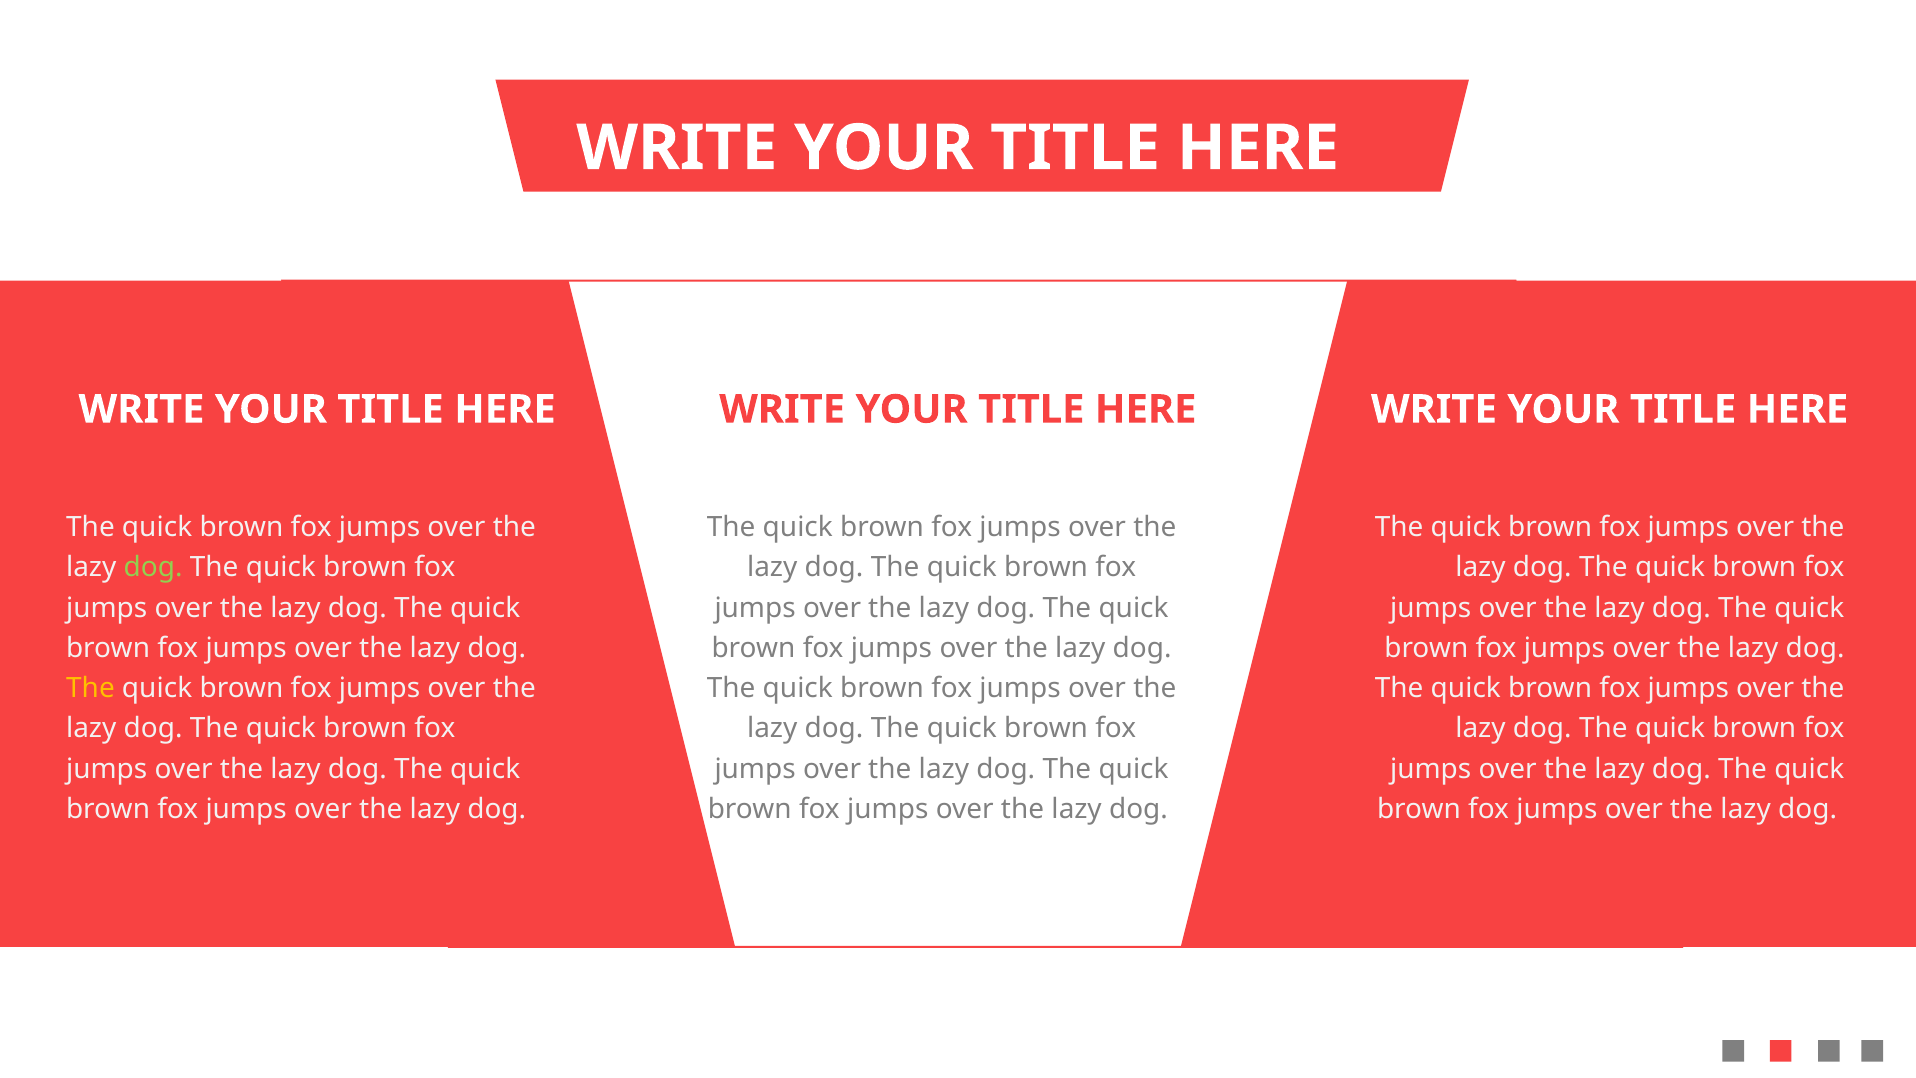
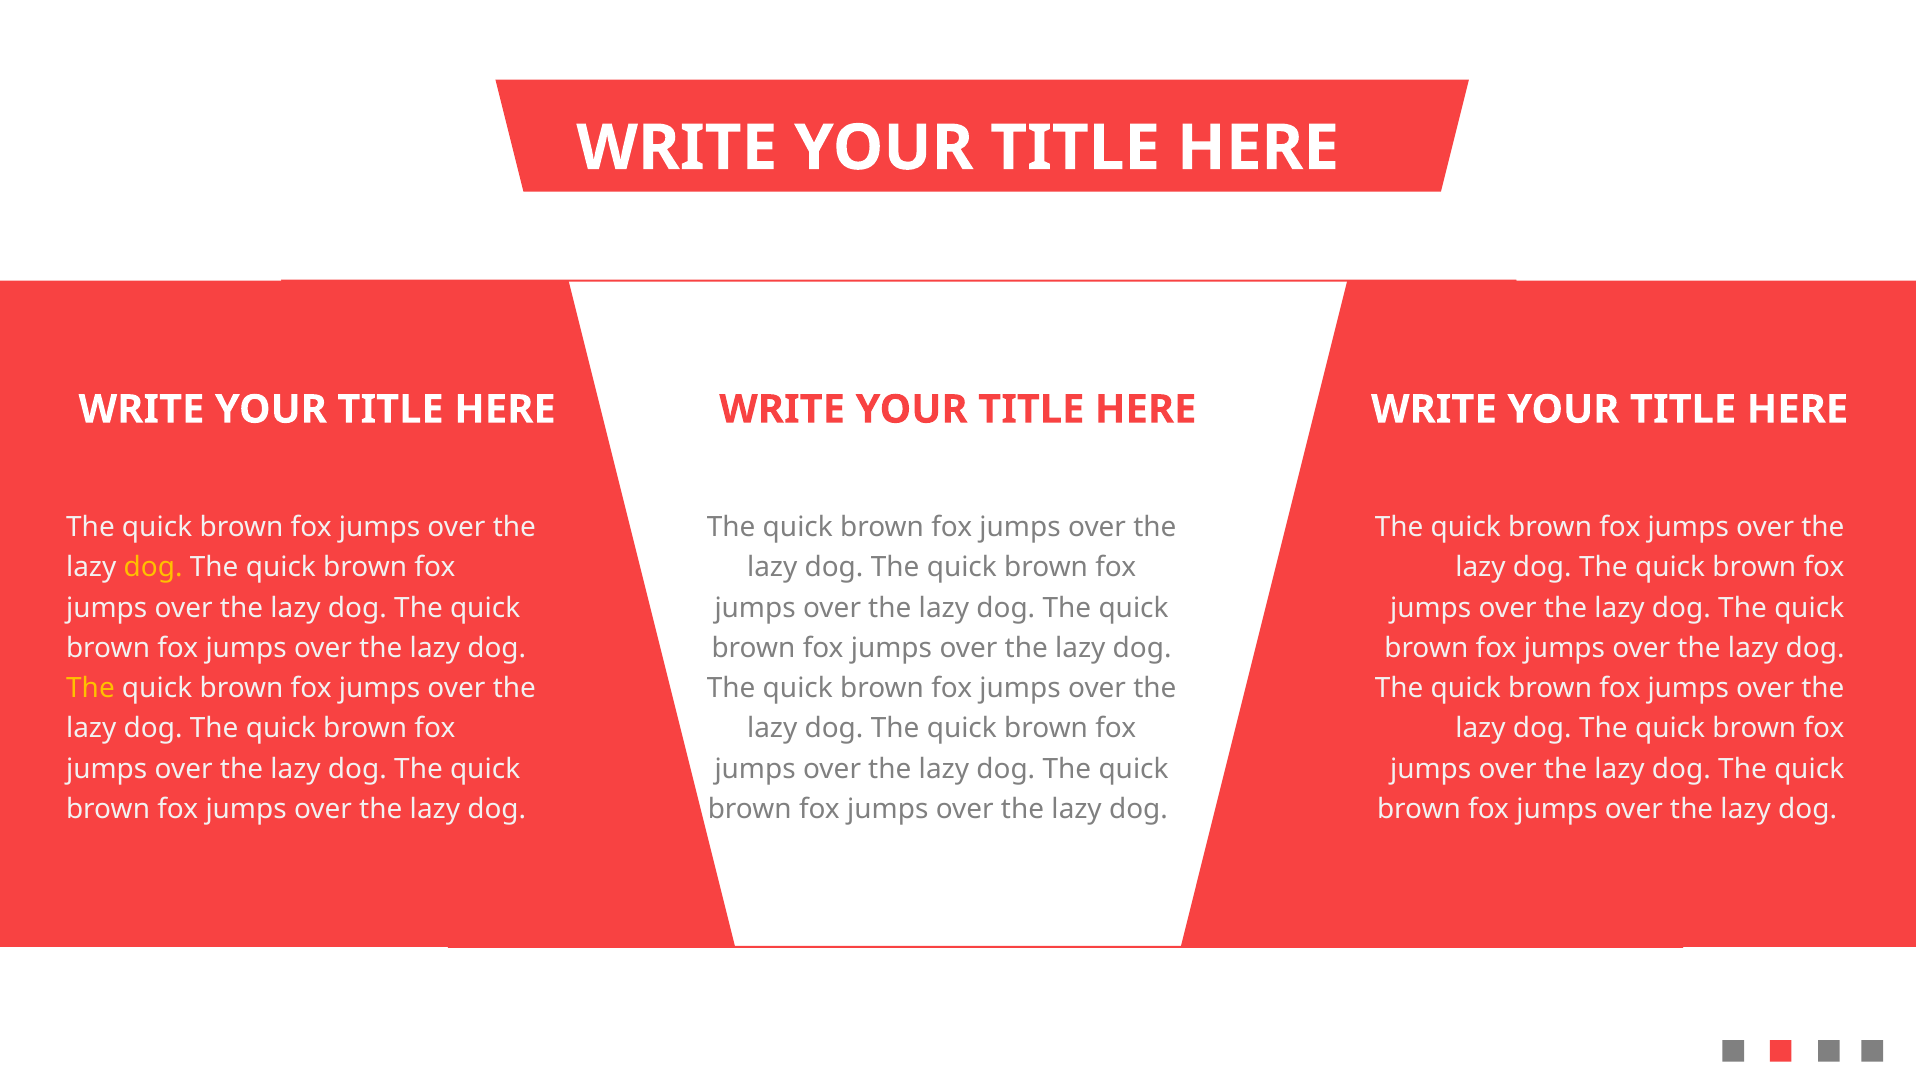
dog at (153, 568) colour: light green -> yellow
